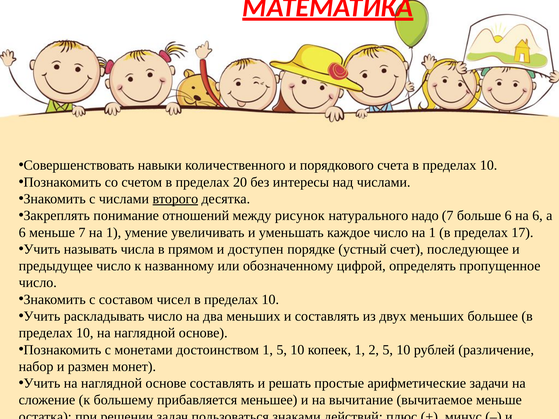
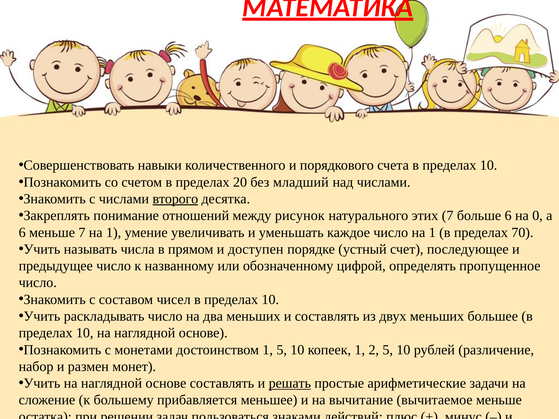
интересы: интересы -> младший
надо: надо -> этих
на 6: 6 -> 0
17: 17 -> 70
решать underline: none -> present
